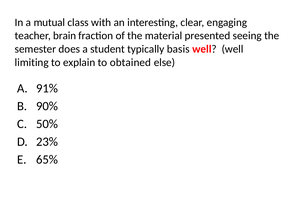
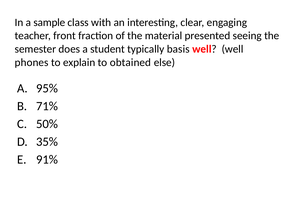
mutual: mutual -> sample
brain: brain -> front
limiting: limiting -> phones
91%: 91% -> 95%
90%: 90% -> 71%
23%: 23% -> 35%
65%: 65% -> 91%
